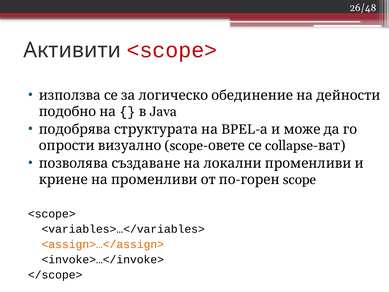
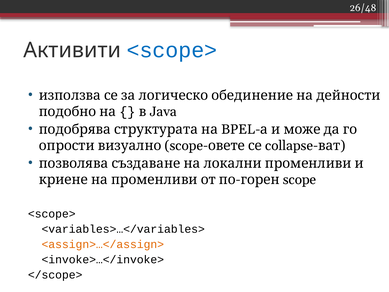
<scope> at (172, 50) colour: red -> blue
